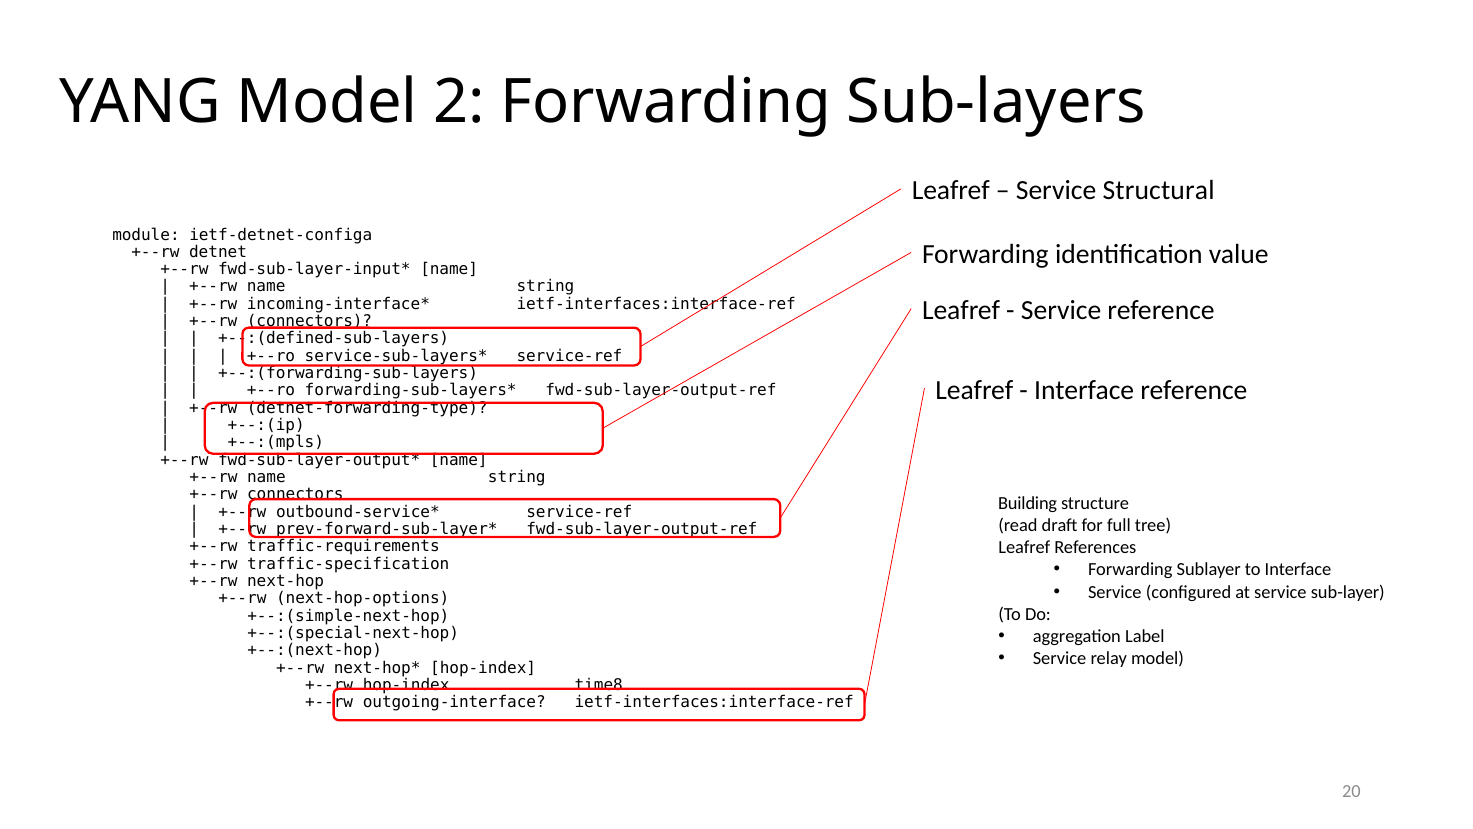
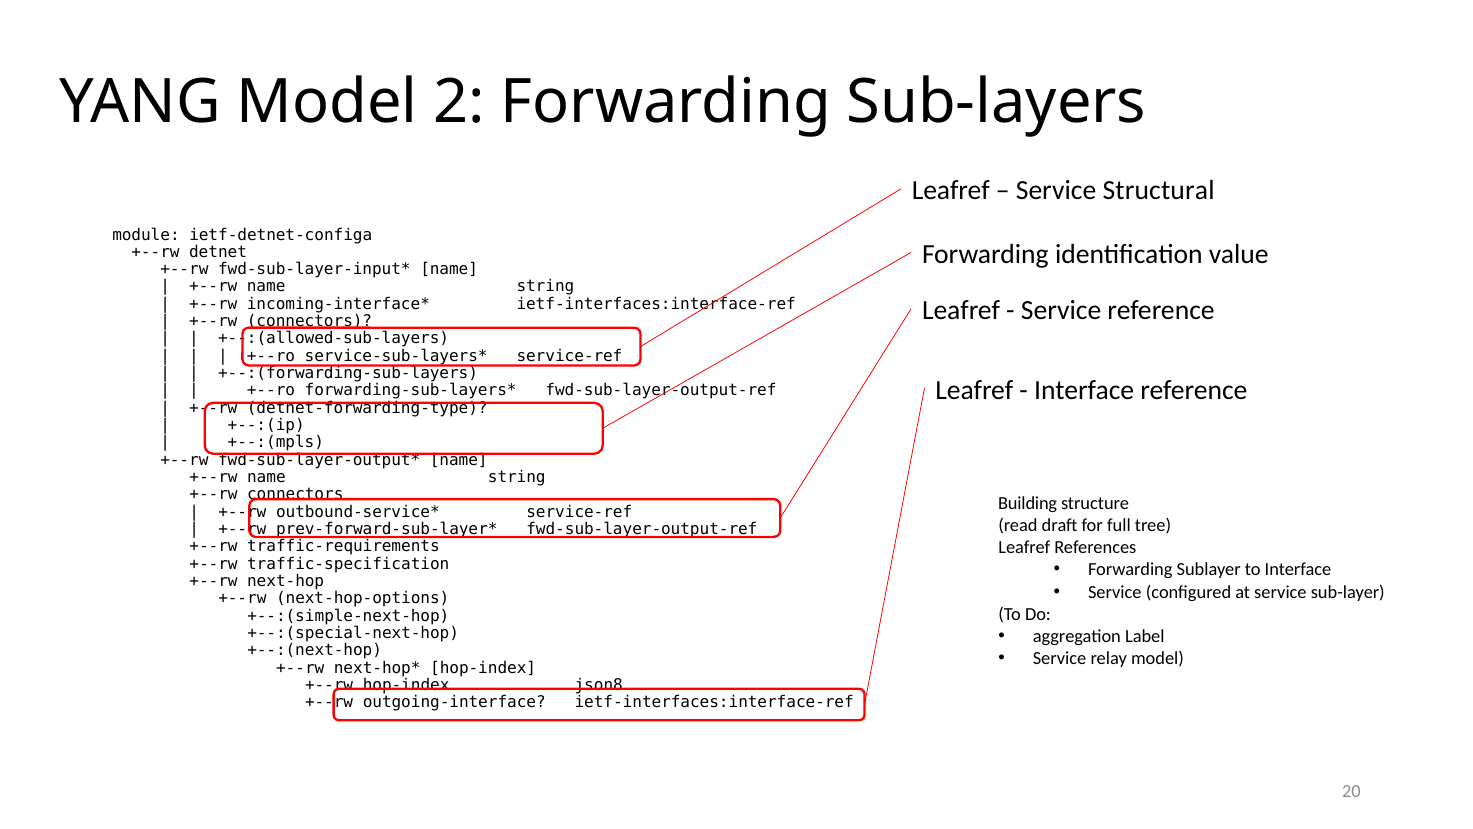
+--:(defined-sub-layers: +--:(defined-sub-layers -> +--:(allowed-sub-layers
time8: time8 -> json8
